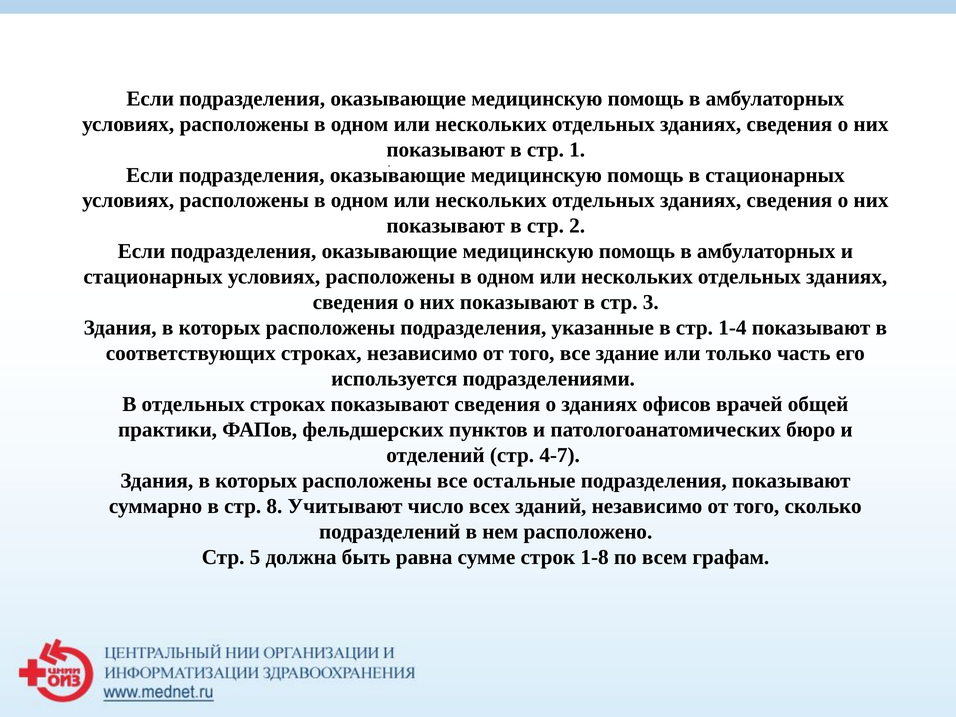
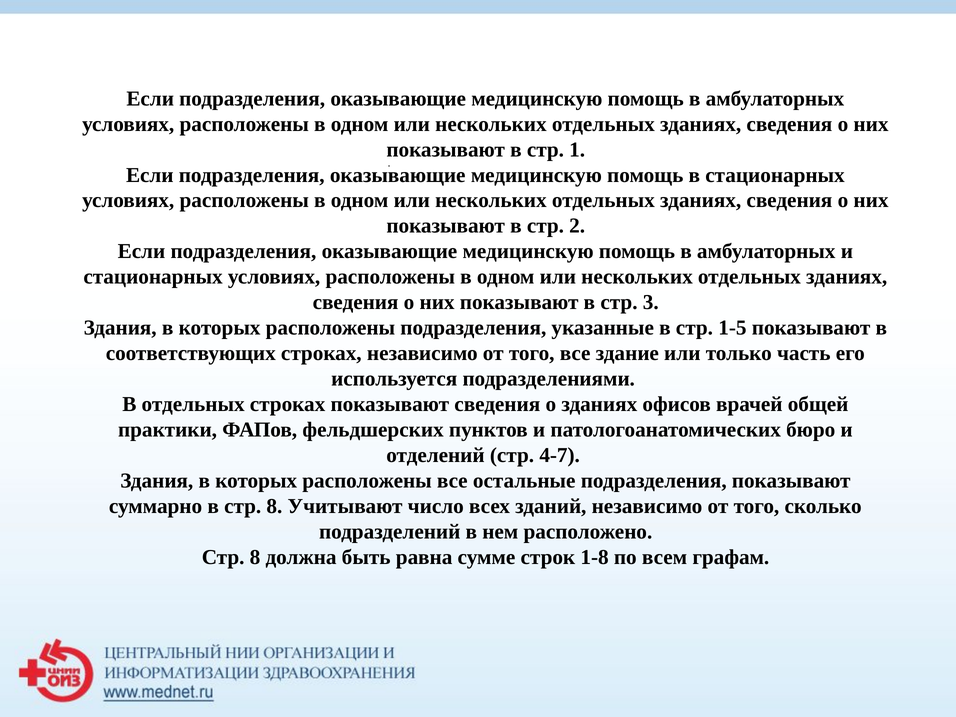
1-4: 1-4 -> 1-5
5 at (255, 557): 5 -> 8
